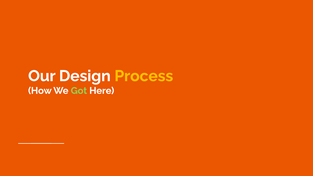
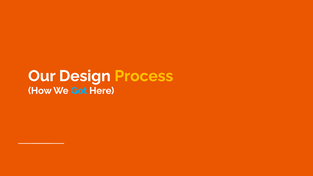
Got colour: light green -> light blue
